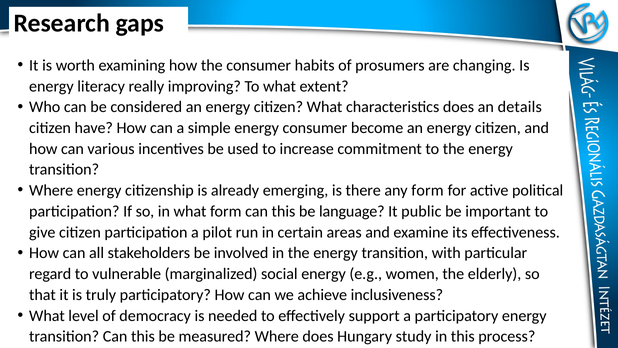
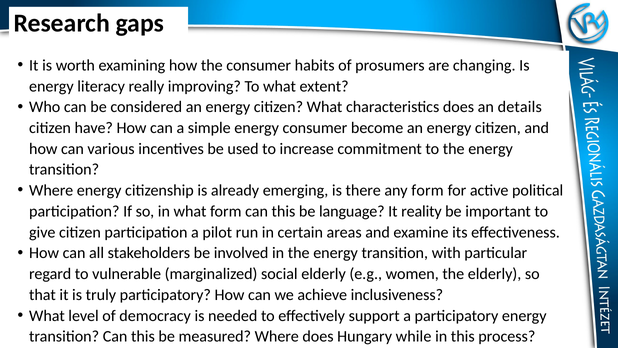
public: public -> reality
social energy: energy -> elderly
study: study -> while
